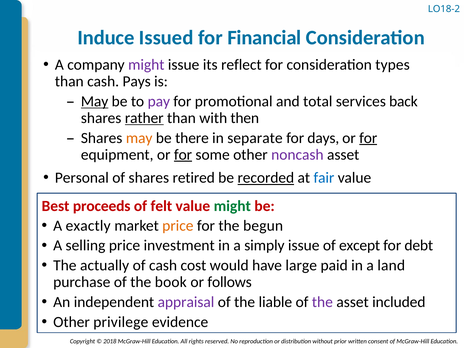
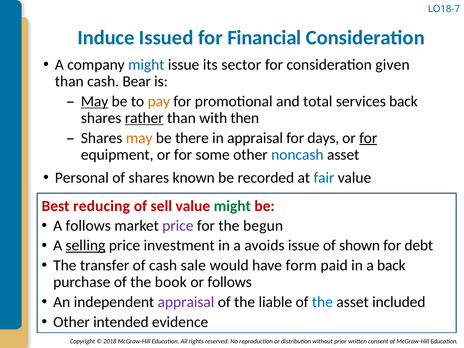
LO18-2: LO18-2 -> LO18-7
might at (146, 65) colour: purple -> blue
reflect: reflect -> sector
types: types -> given
Pays: Pays -> Bear
pay colour: purple -> orange
in separate: separate -> appraisal
for at (183, 155) underline: present -> none
noncash colour: purple -> blue
retired: retired -> known
recorded underline: present -> none
proceeds: proceeds -> reducing
felt: felt -> sell
A exactly: exactly -> follows
price at (178, 226) colour: orange -> purple
selling underline: none -> present
simply: simply -> avoids
except: except -> shown
actually: actually -> transfer
cost: cost -> sale
large: large -> form
a land: land -> back
the at (322, 302) colour: purple -> blue
privilege: privilege -> intended
